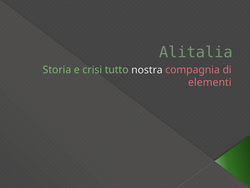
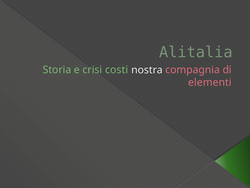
tutto: tutto -> costi
